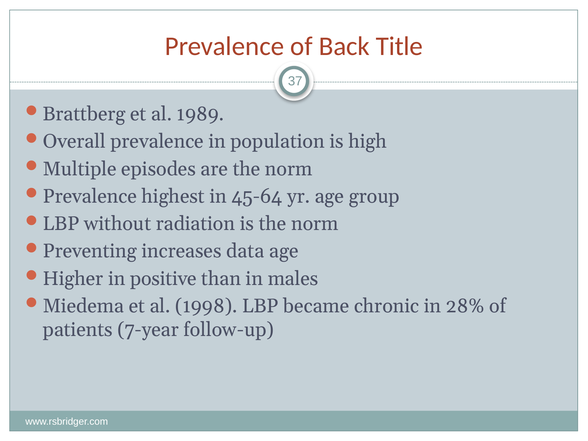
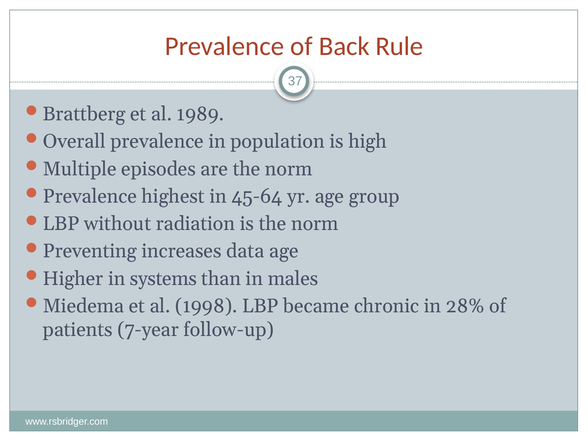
Title: Title -> Rule
positive: positive -> systems
